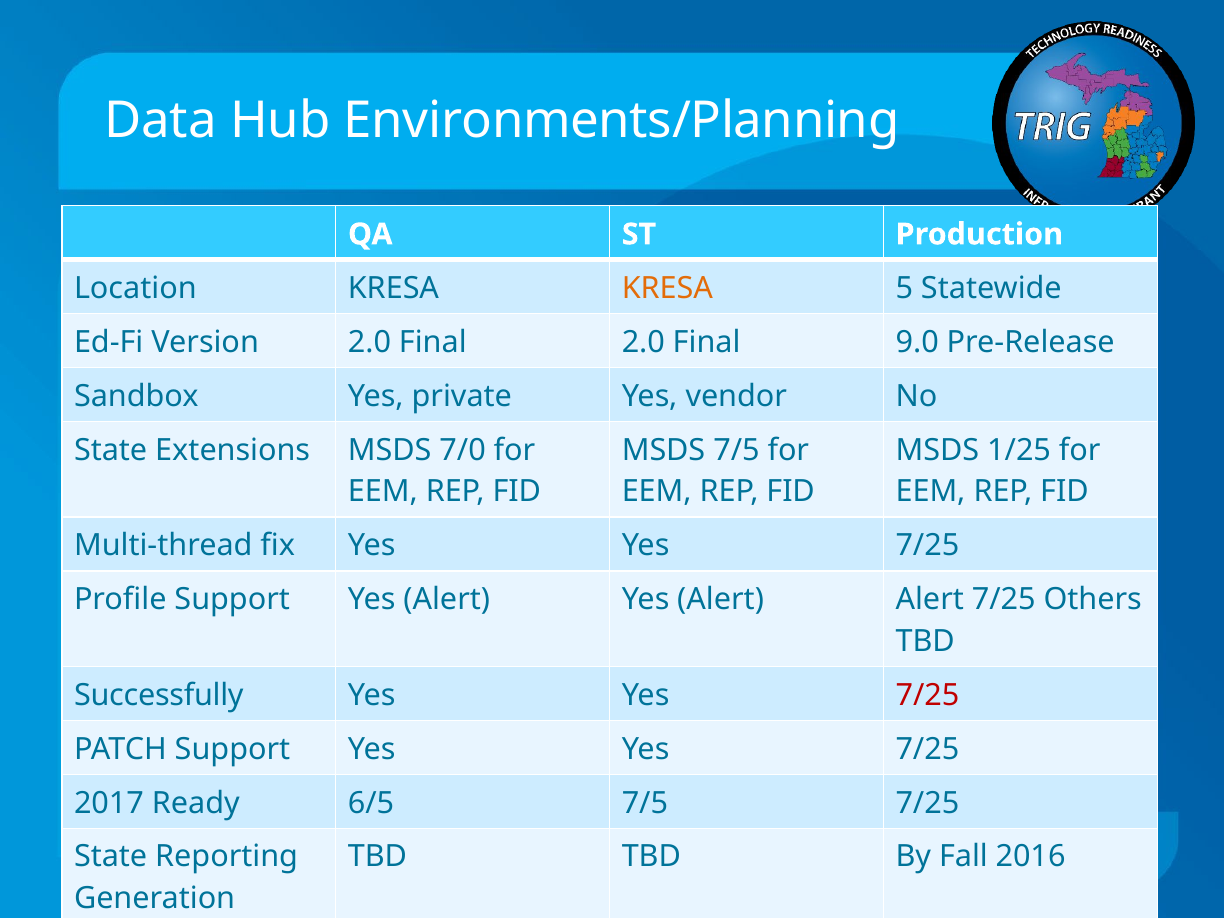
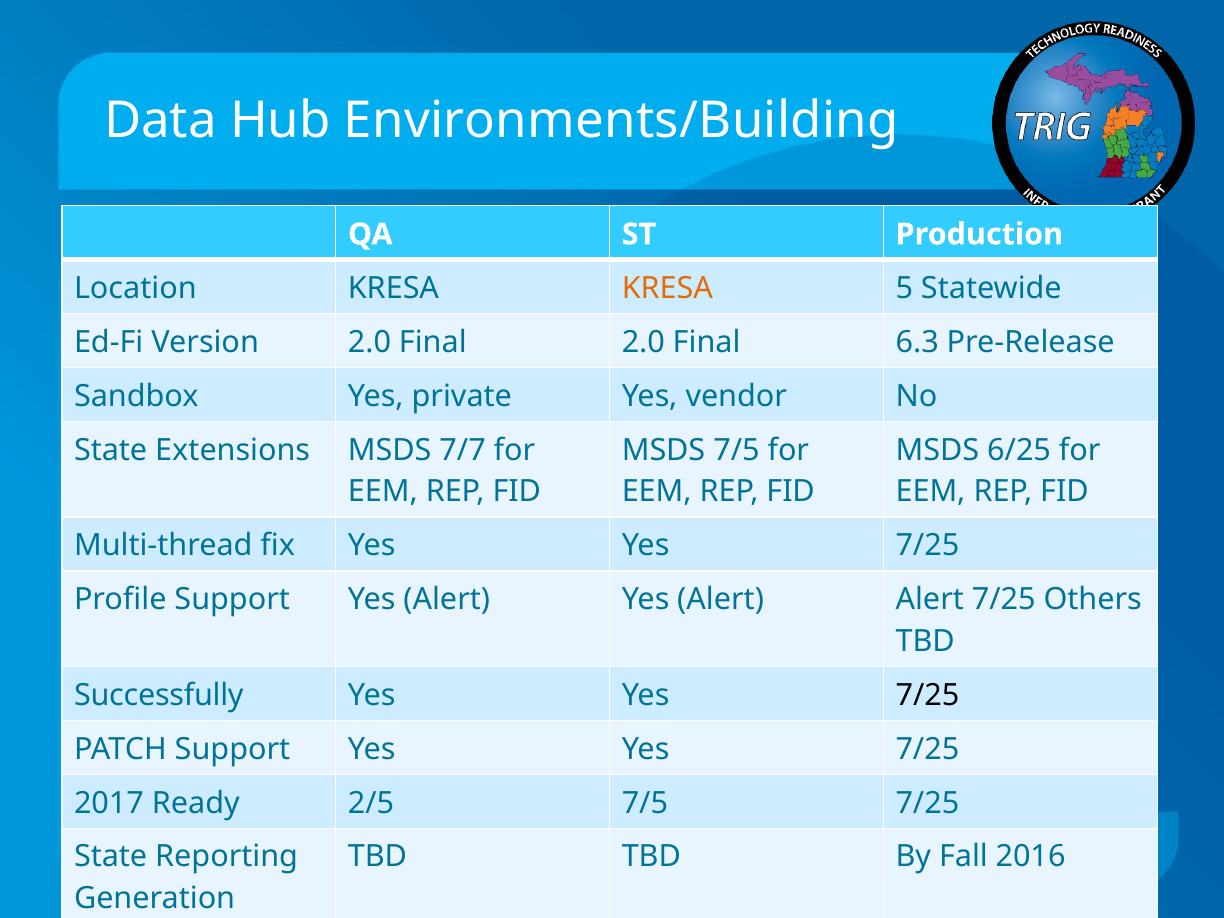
Environments/Planning: Environments/Planning -> Environments/Building
9.0: 9.0 -> 6.3
7/0: 7/0 -> 7/7
1/25: 1/25 -> 6/25
7/25 at (928, 695) colour: red -> black
6/5: 6/5 -> 2/5
